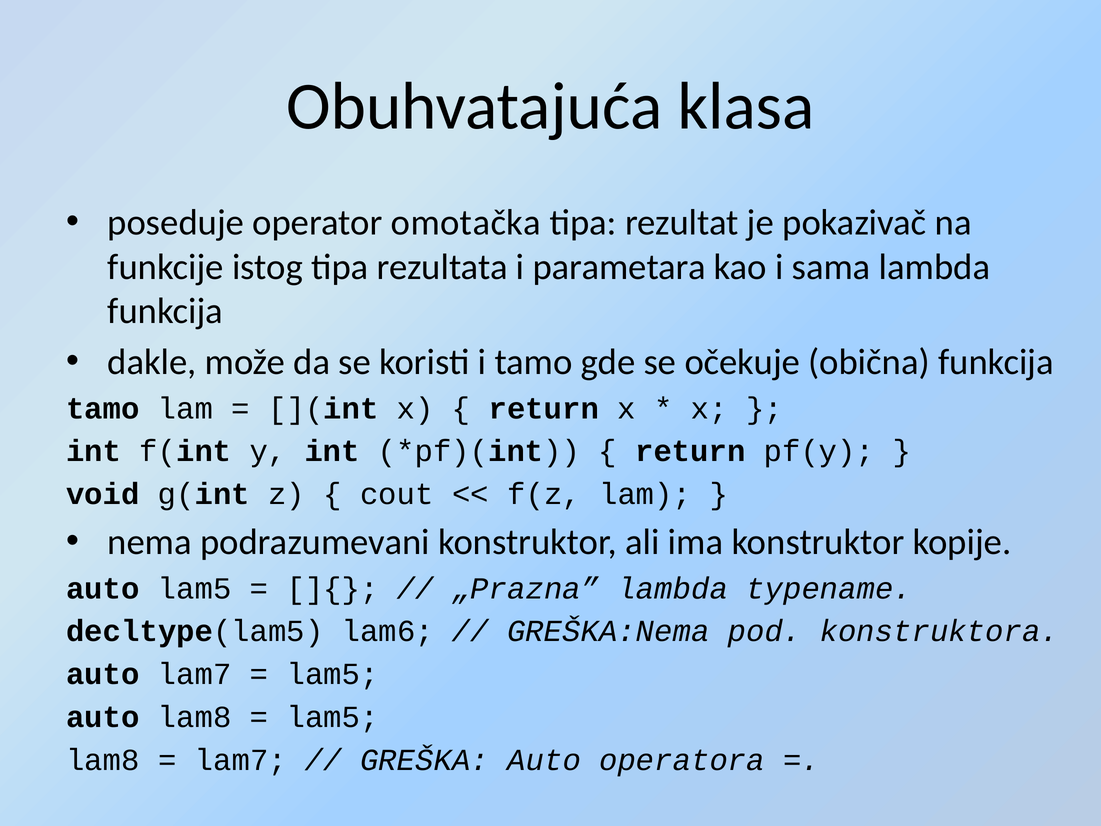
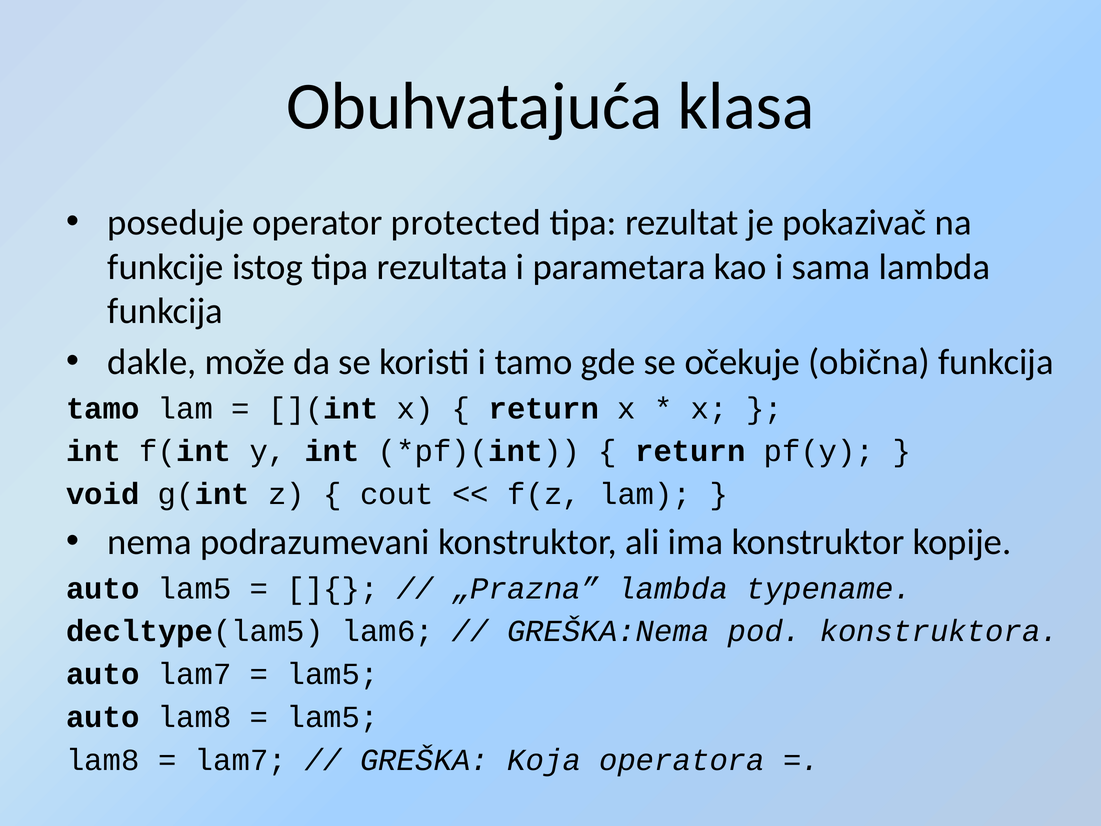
omotačka: omotačka -> protected
GREŠKA Auto: Auto -> Koja
